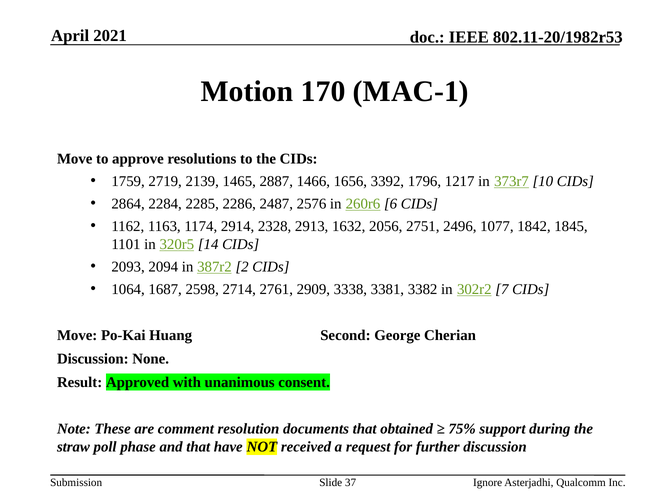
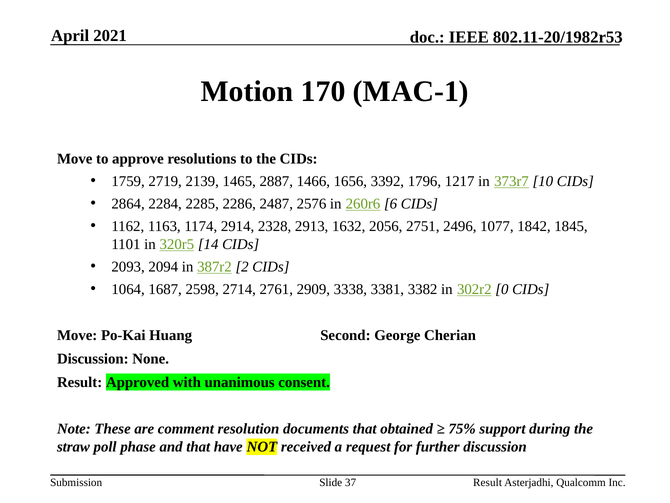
7: 7 -> 0
Ignore at (488, 482): Ignore -> Result
